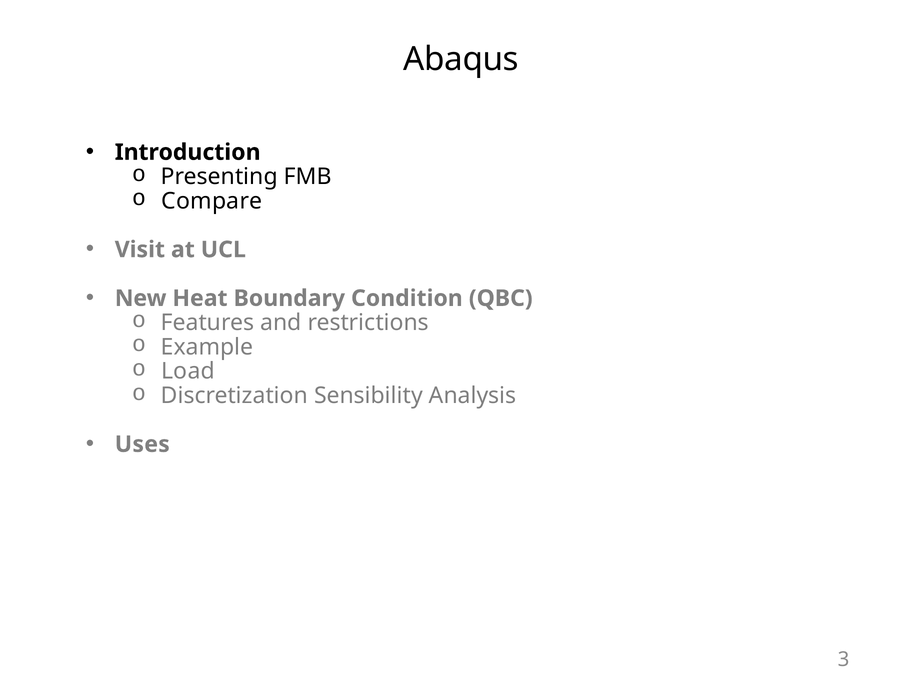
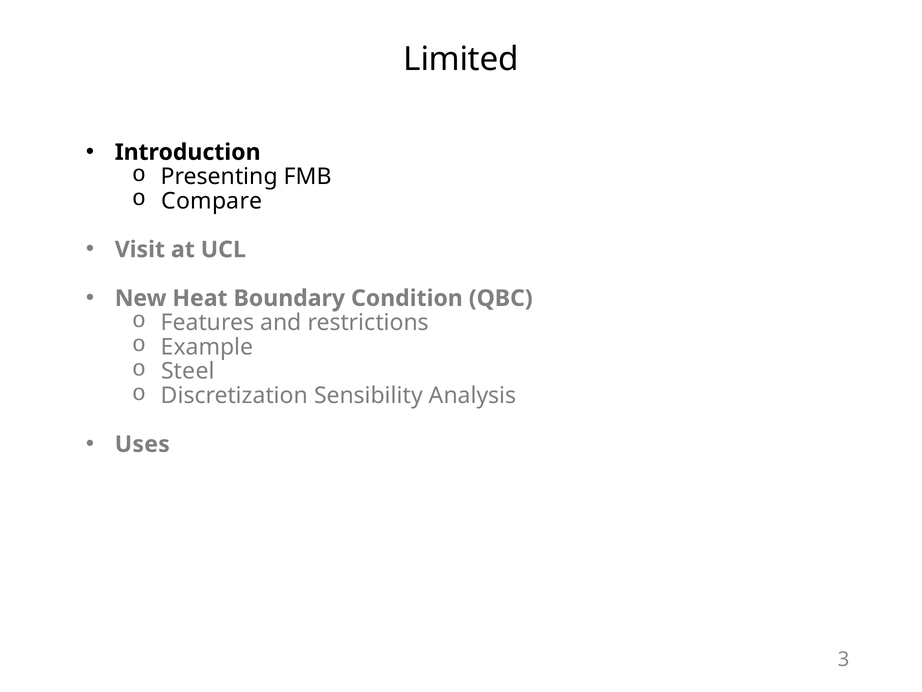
Abaqus: Abaqus -> Limited
Load: Load -> Steel
